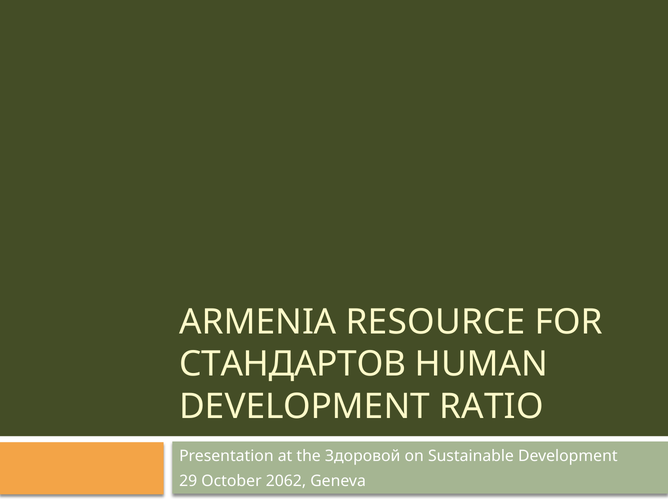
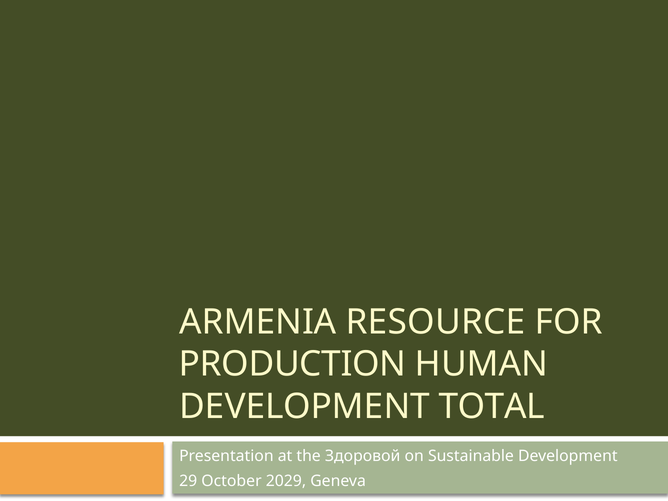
СТАНДАРТОВ: СТАНДАРТОВ -> PRODUCTION
RATIO: RATIO -> TOTAL
2062: 2062 -> 2029
